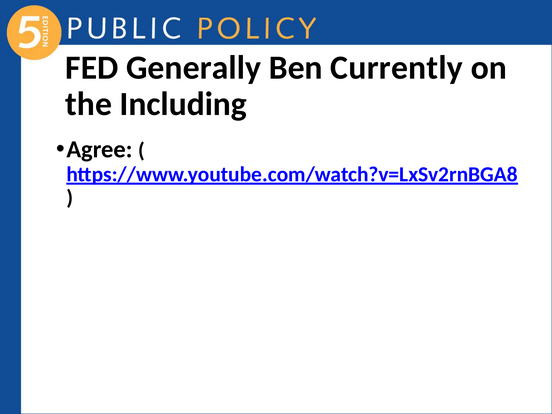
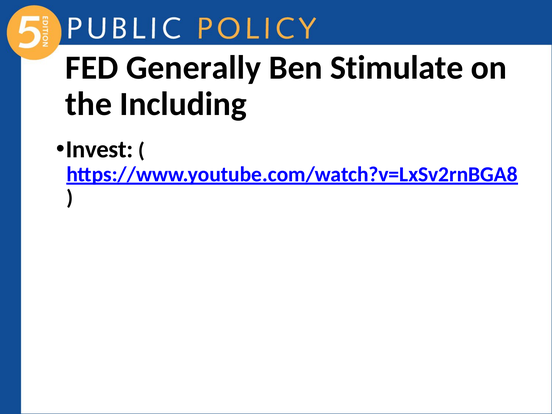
Currently: Currently -> Stimulate
Agree: Agree -> Invest
